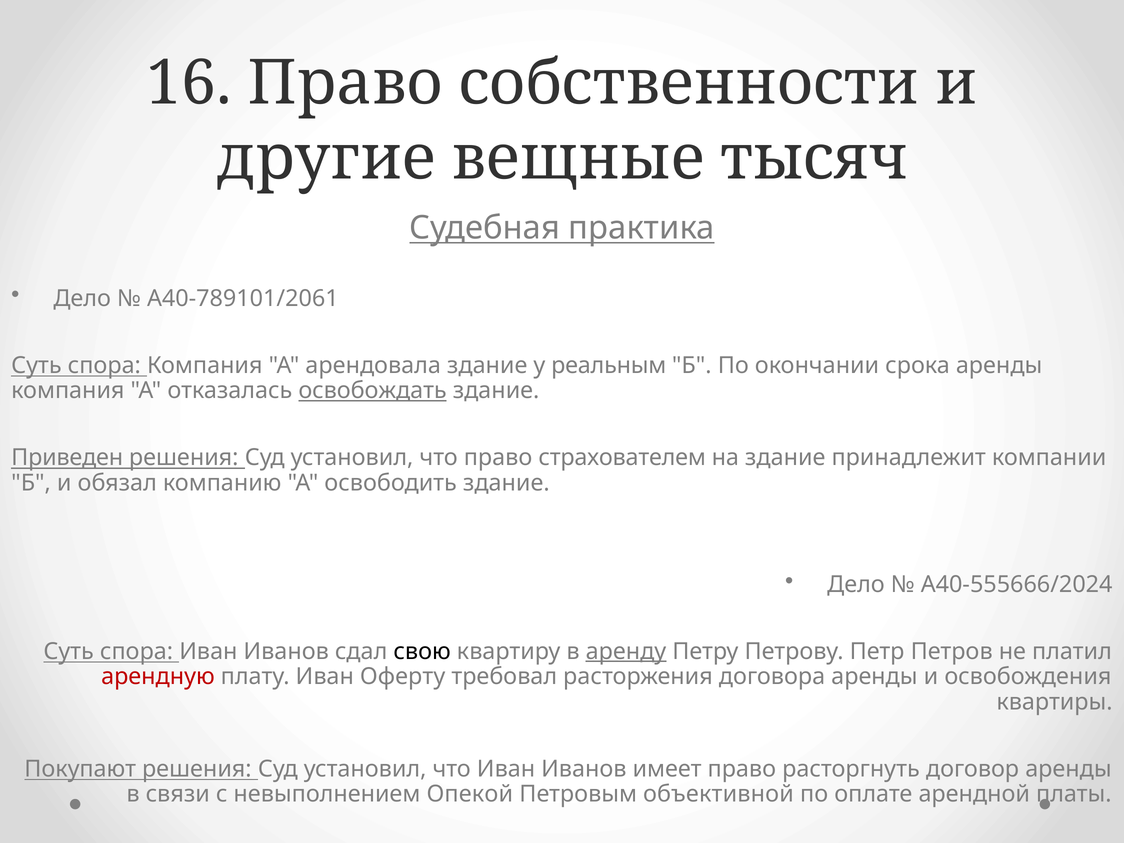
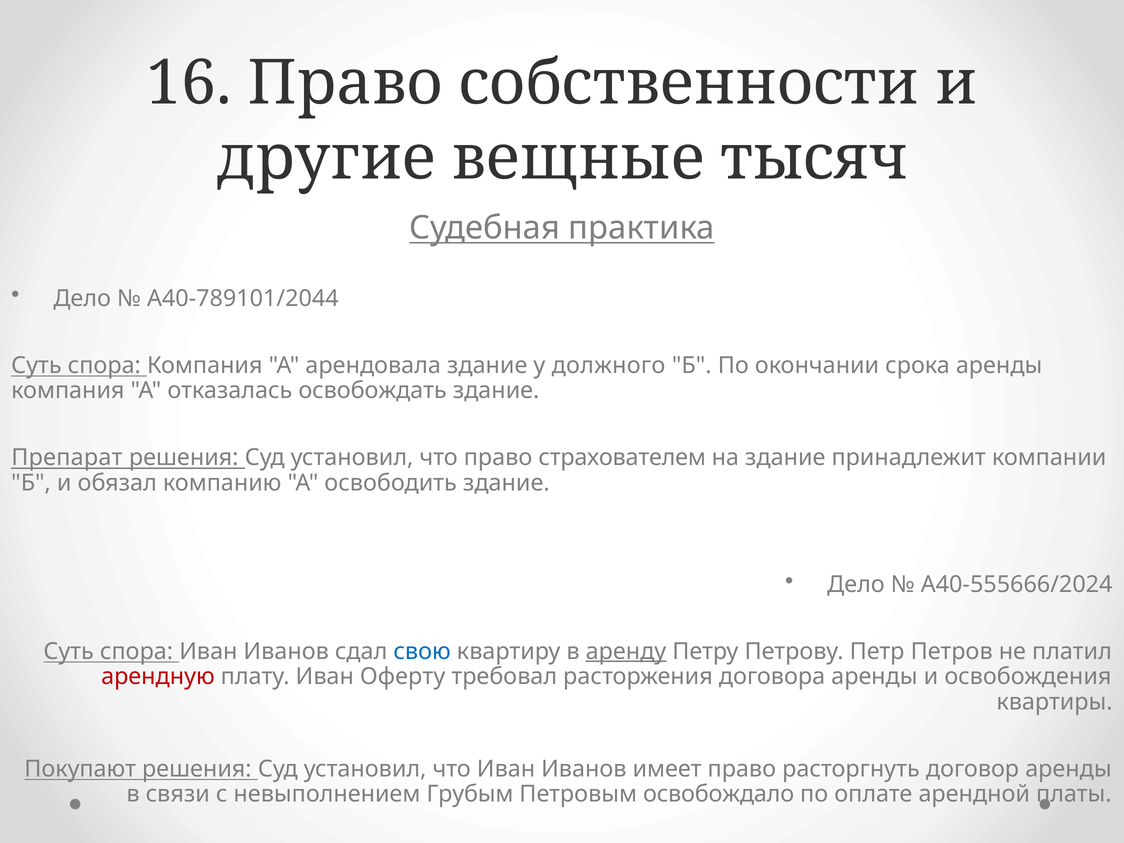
А40-789101/2061: А40-789101/2061 -> А40-789101/2044
реальным: реальным -> должного
освобождать underline: present -> none
Приведен: Приведен -> Препарат
свою colour: black -> blue
Опекой: Опекой -> Грубым
объективной: объективной -> освобождало
